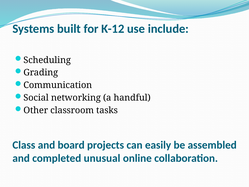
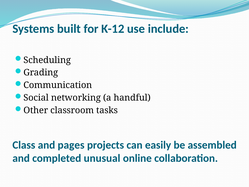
board: board -> pages
